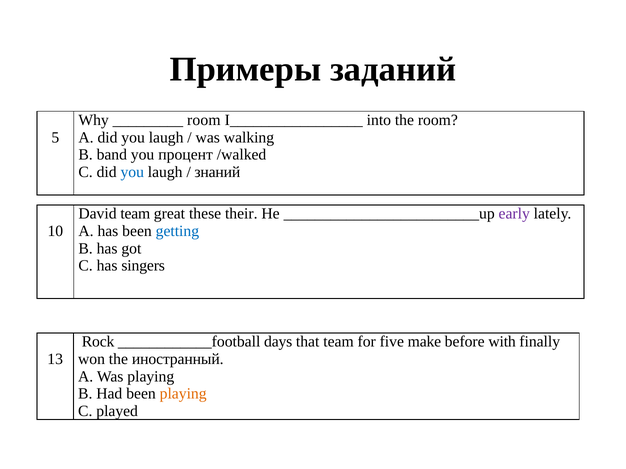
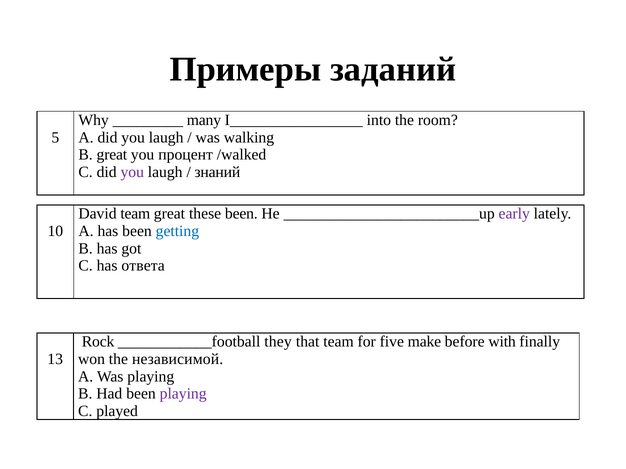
room at (204, 120): room -> many
B band: band -> great
you at (132, 172) colour: blue -> purple
these their: their -> been
singers: singers -> ответа
days: days -> they
иностранный: иностранный -> независимой
playing at (183, 394) colour: orange -> purple
